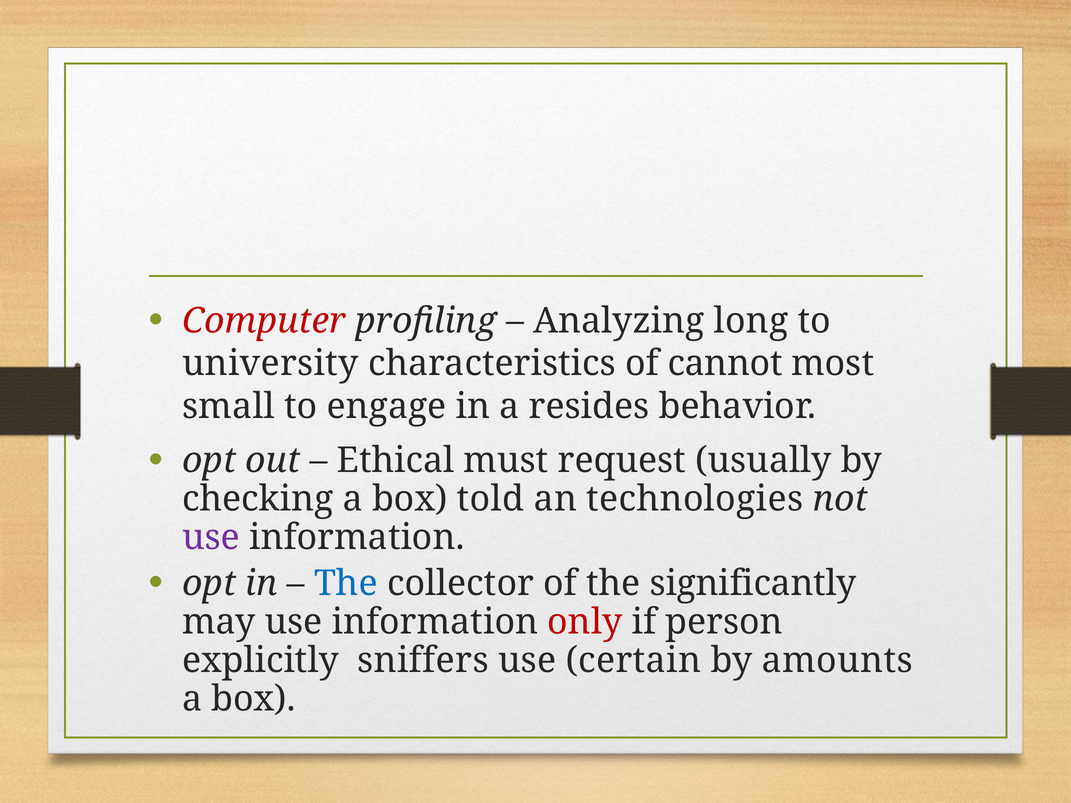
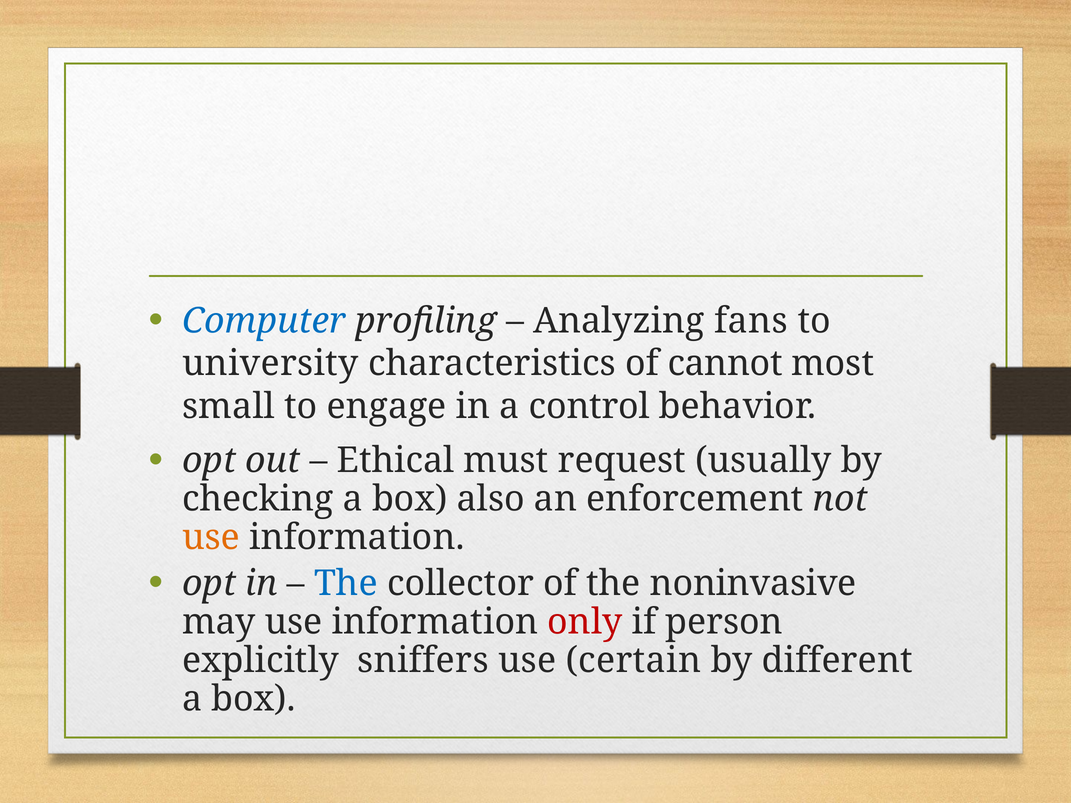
Computer colour: red -> blue
long: long -> fans
resides: resides -> control
told: told -> also
technologies: technologies -> enforcement
use at (211, 538) colour: purple -> orange
significantly: significantly -> noninvasive
amounts: amounts -> different
